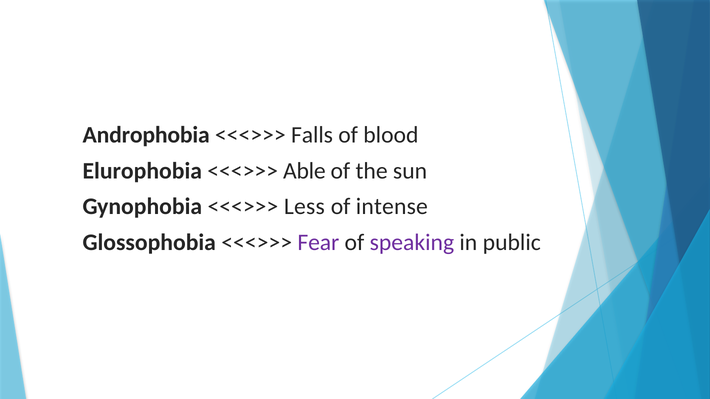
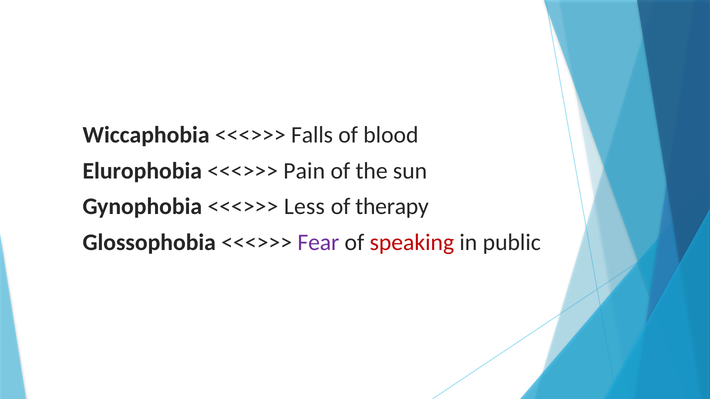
Androphobia: Androphobia -> Wiccaphobia
Able: Able -> Pain
intense: intense -> therapy
speaking colour: purple -> red
